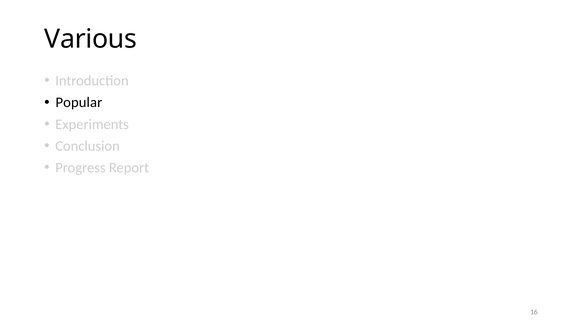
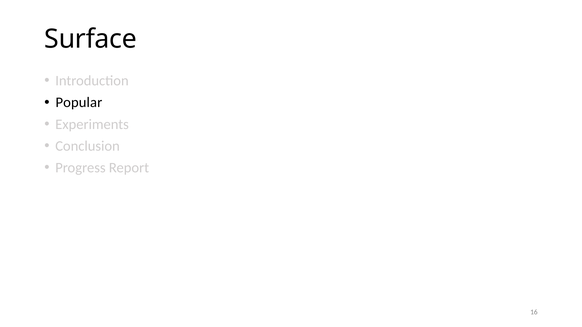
Various: Various -> Surface
